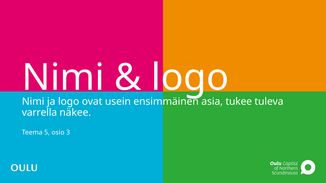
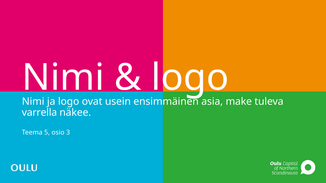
tukee: tukee -> make
